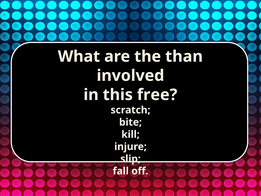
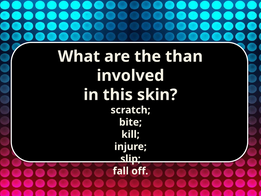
free: free -> skin
